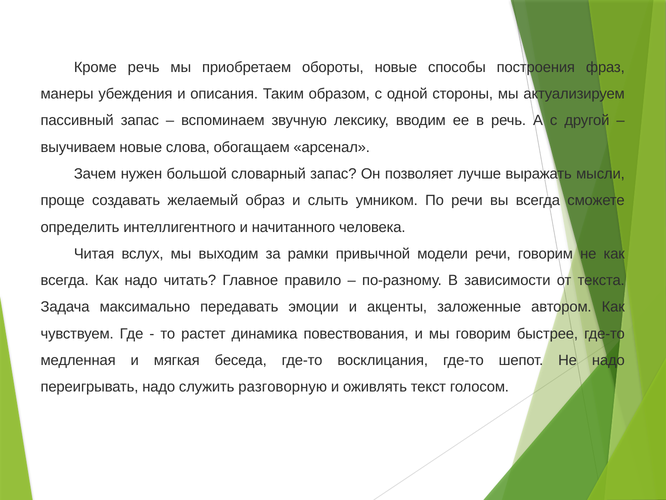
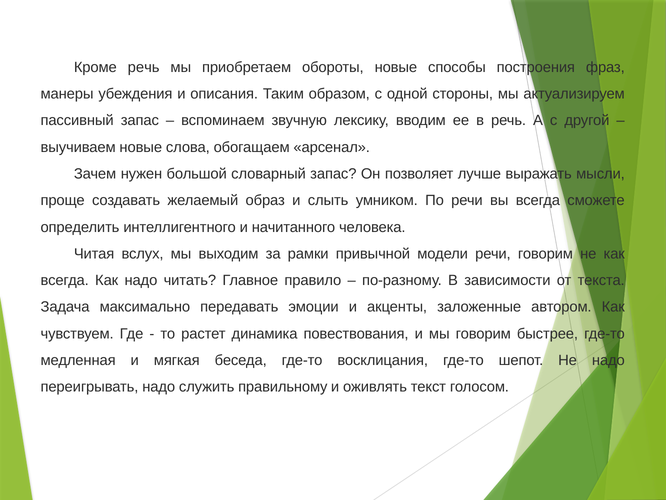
разговорную: разговорную -> правильному
